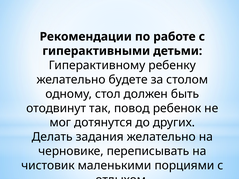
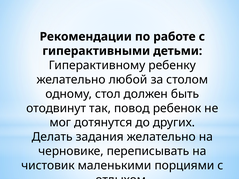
будете: будете -> любой
